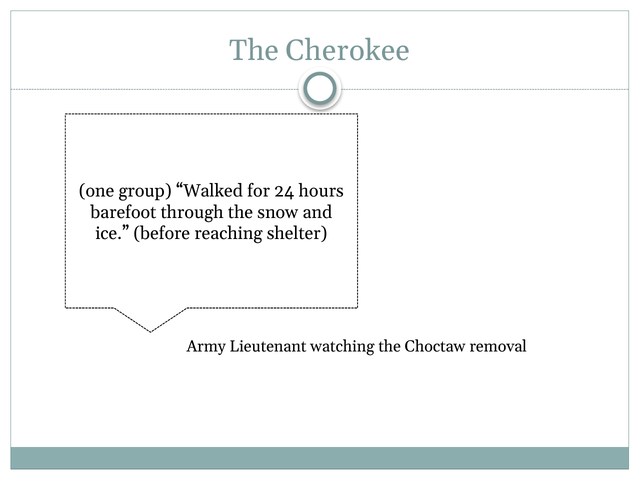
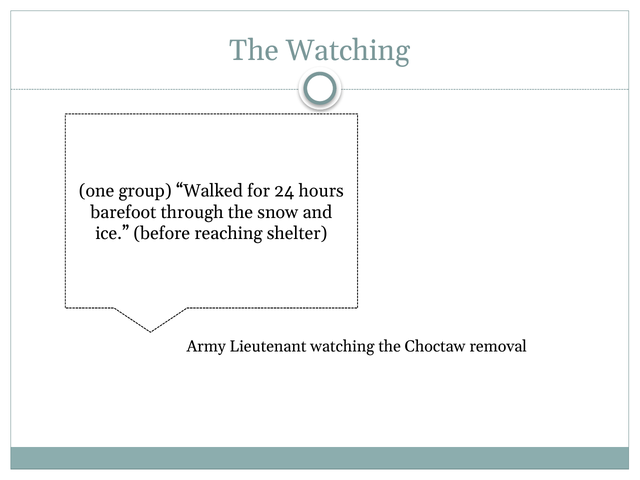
The Cherokee: Cherokee -> Watching
